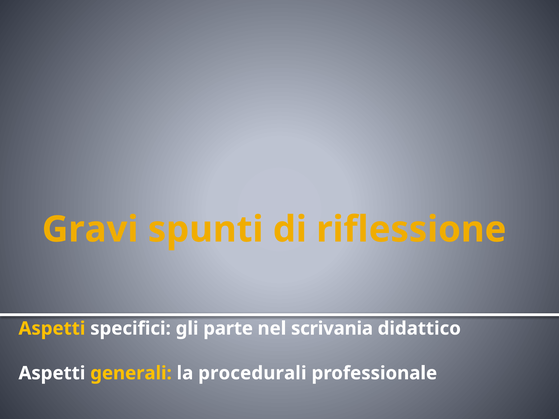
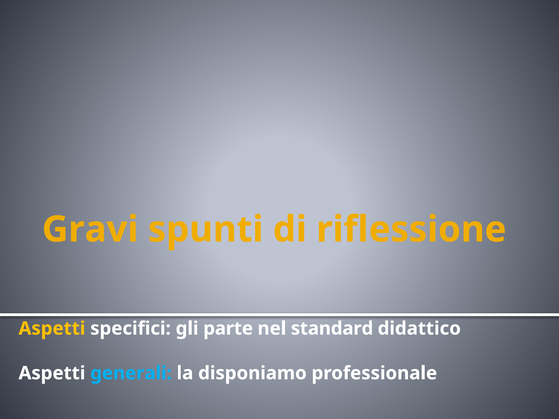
scrivania: scrivania -> standard
generali colour: yellow -> light blue
procedurali: procedurali -> disponiamo
